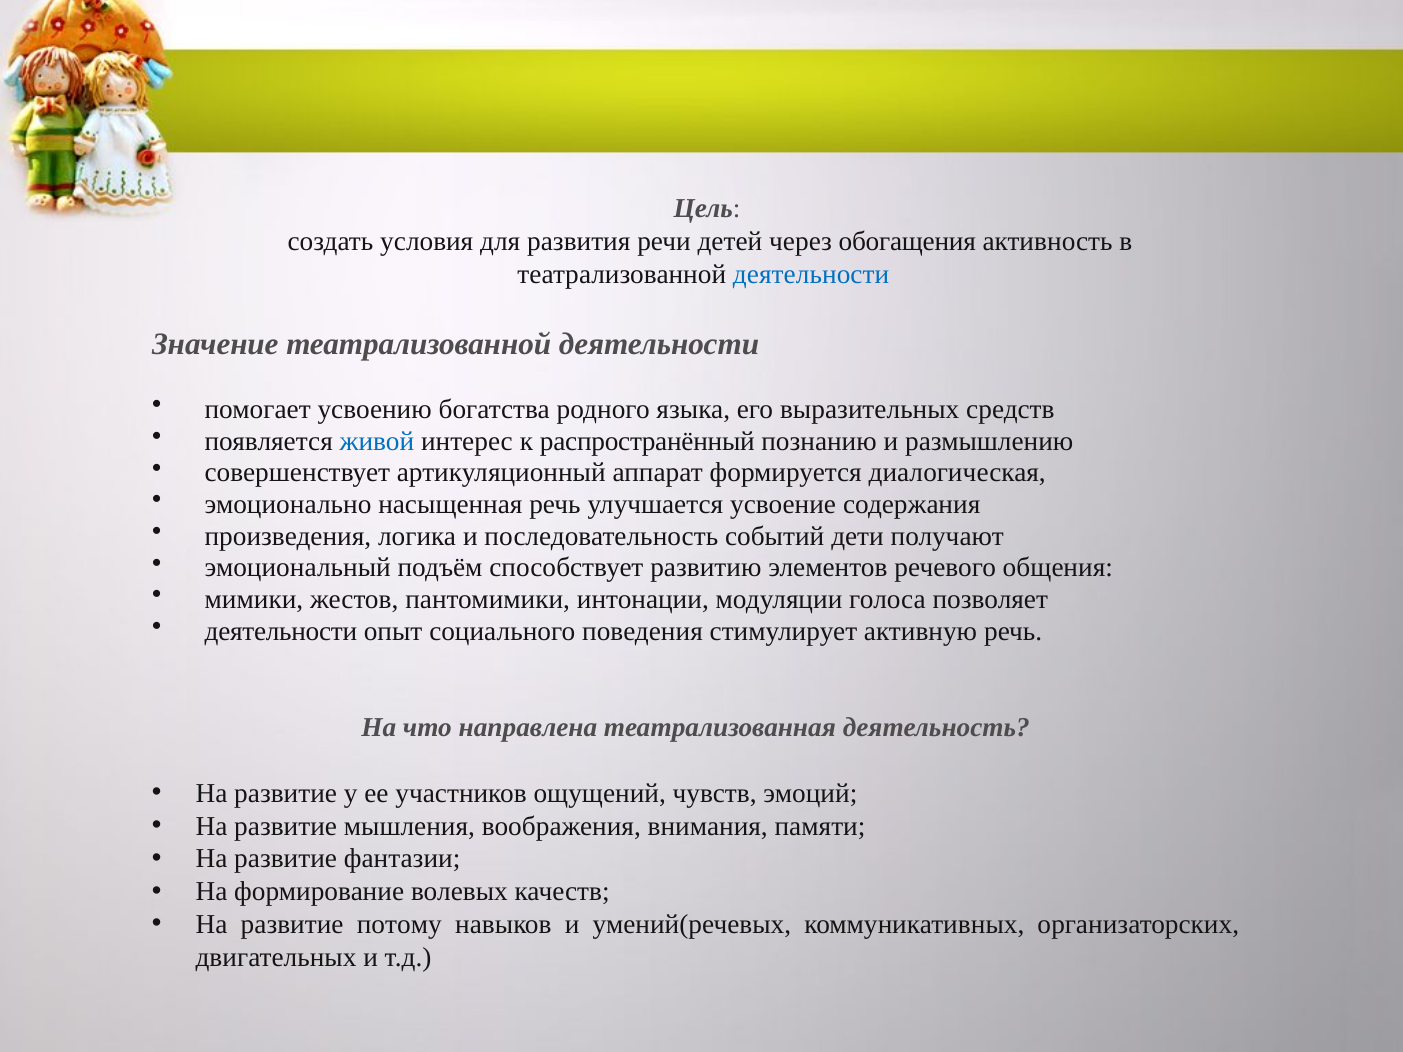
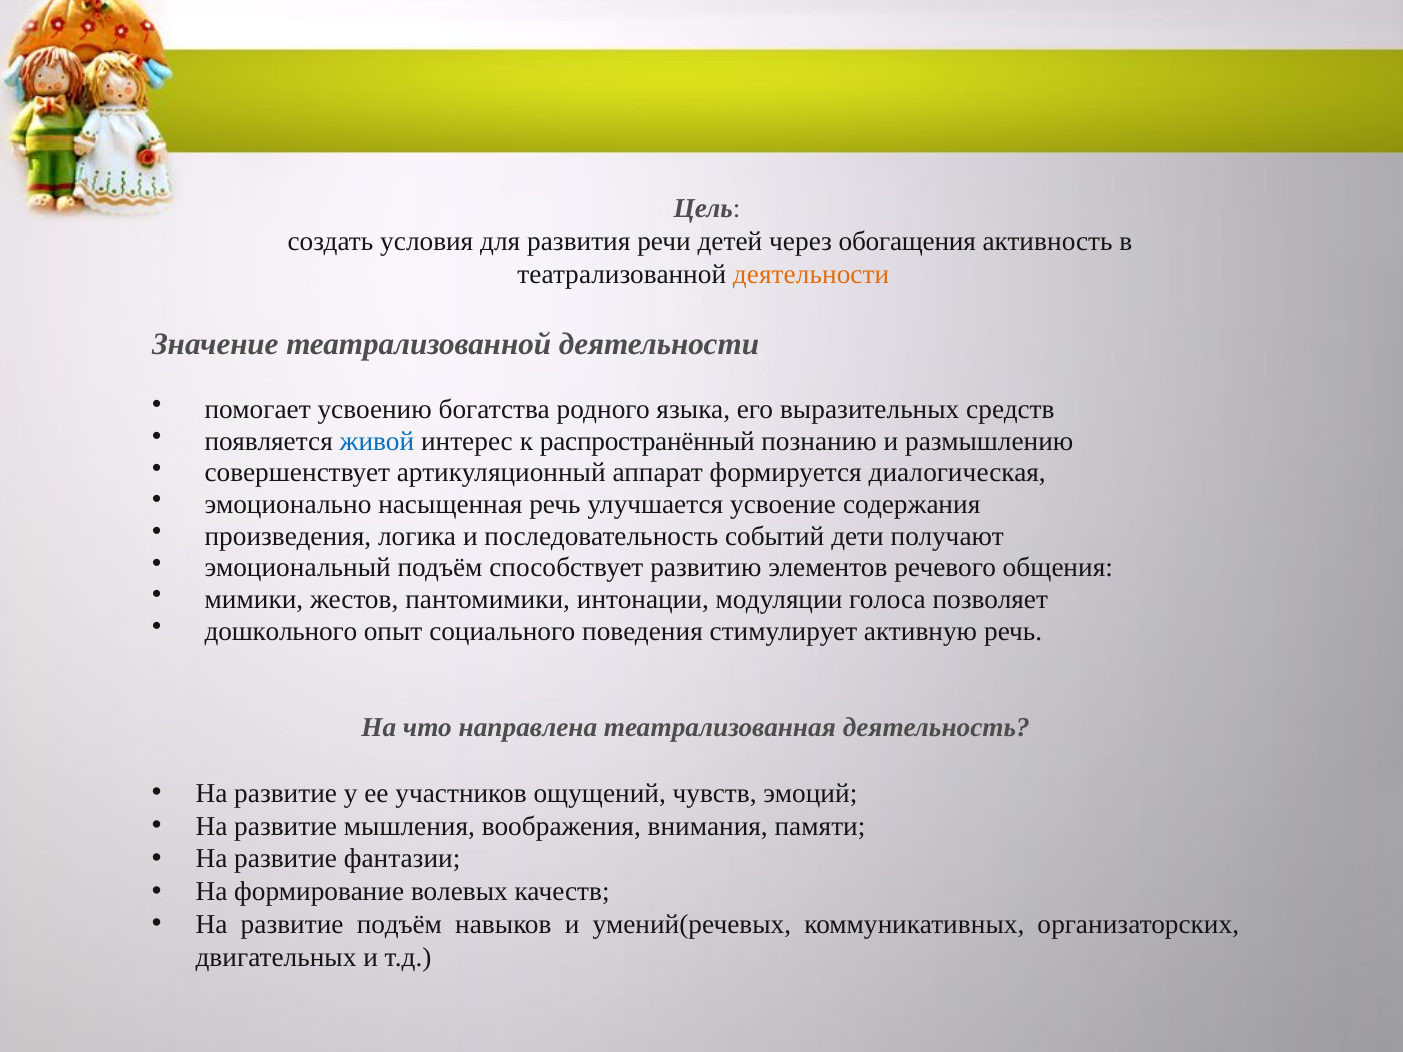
деятельности at (811, 274) colour: blue -> orange
деятельности at (281, 631): деятельности -> дошкольного
развитие потому: потому -> подъём
